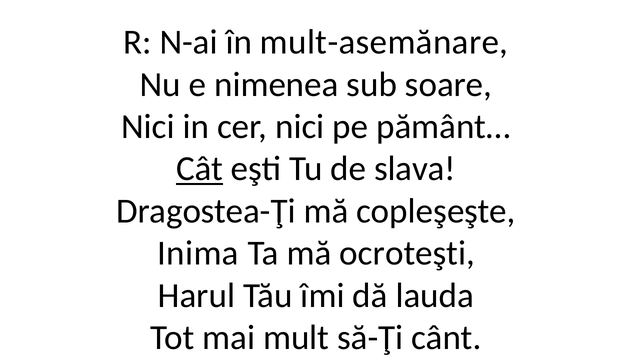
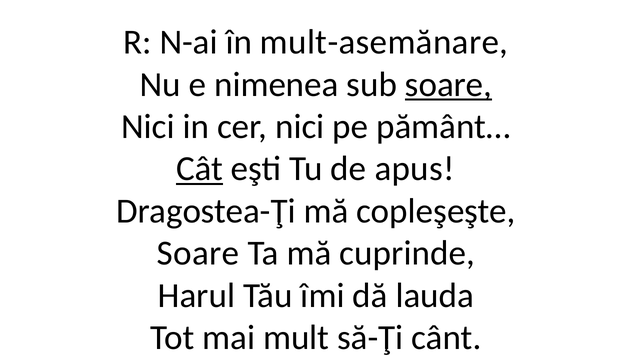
soare at (448, 84) underline: none -> present
slava: slava -> apus
Inima at (198, 253): Inima -> Soare
ocroteşti: ocroteşti -> cuprinde
